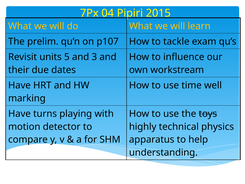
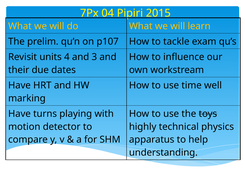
5: 5 -> 4
